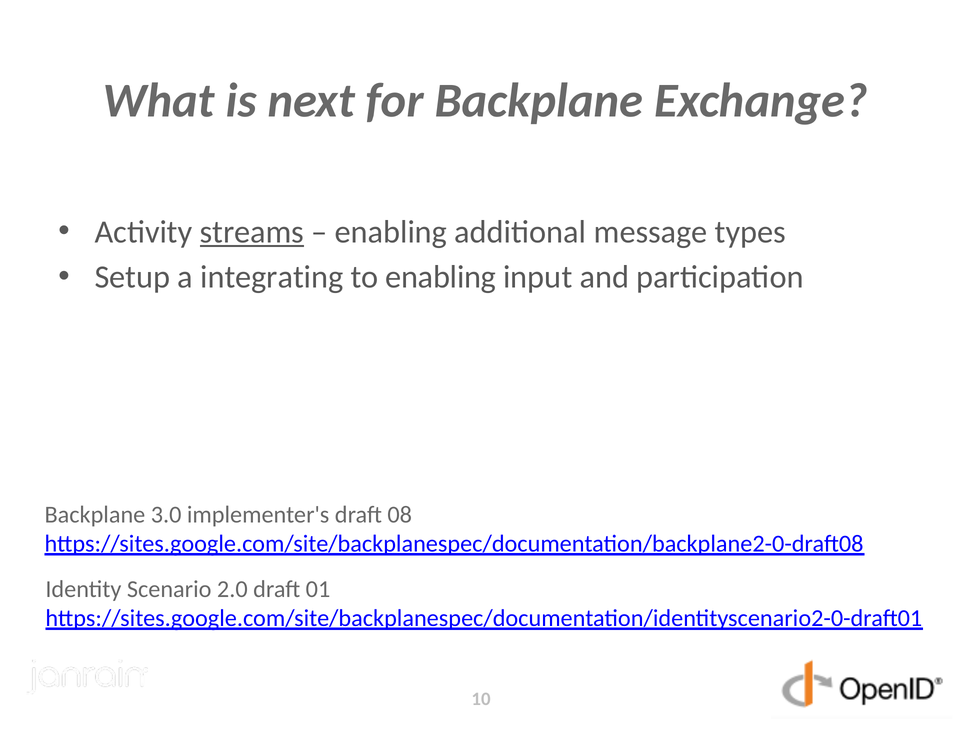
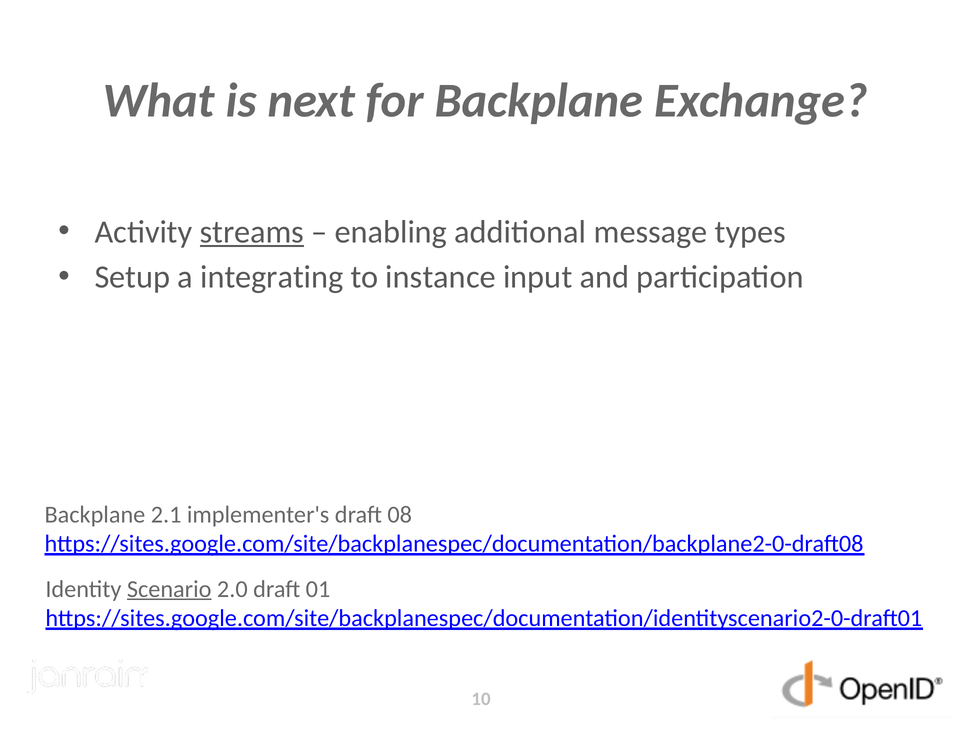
to enabling: enabling -> instance
3.0: 3.0 -> 2.1
Scenario underline: none -> present
